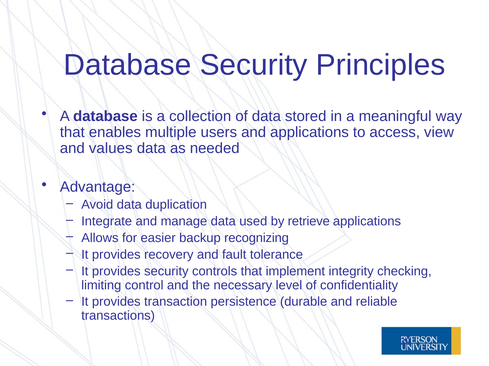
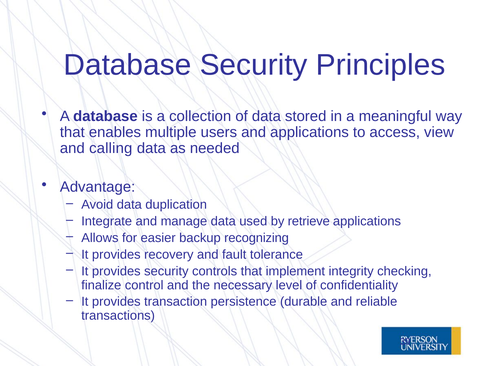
values: values -> calling
limiting: limiting -> finalize
